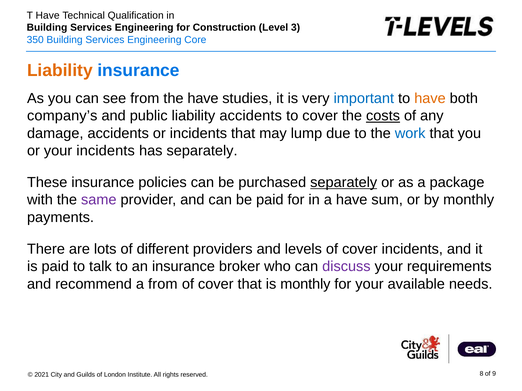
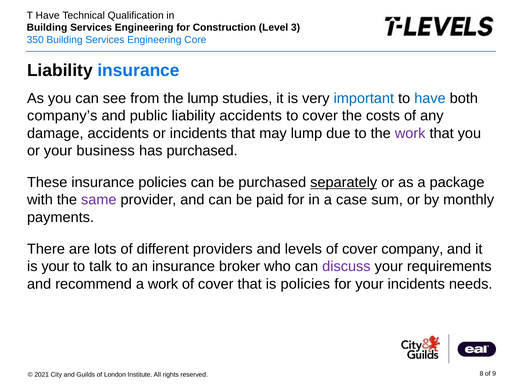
Liability at (60, 70) colour: orange -> black
the have: have -> lump
have at (430, 99) colour: orange -> blue
costs underline: present -> none
work at (410, 133) colour: blue -> purple
your incidents: incidents -> business
has separately: separately -> purchased
a have: have -> case
cover incidents: incidents -> company
is paid: paid -> your
a from: from -> work
is monthly: monthly -> policies
your available: available -> incidents
